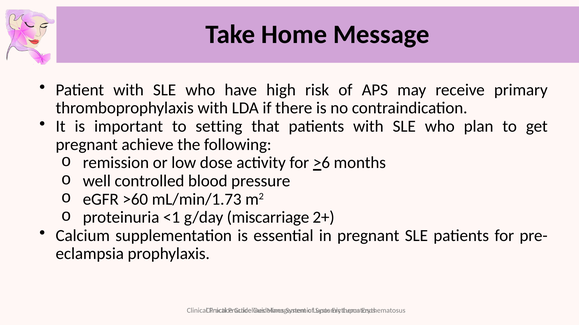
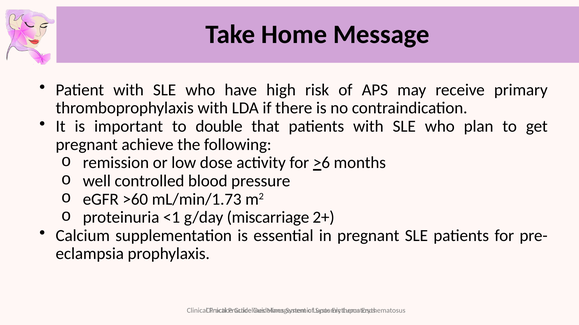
setting: setting -> double
